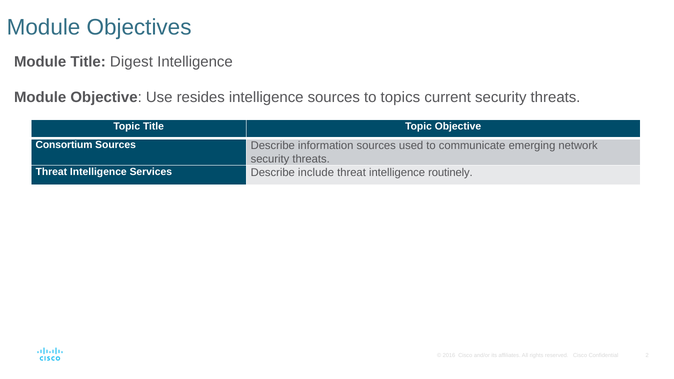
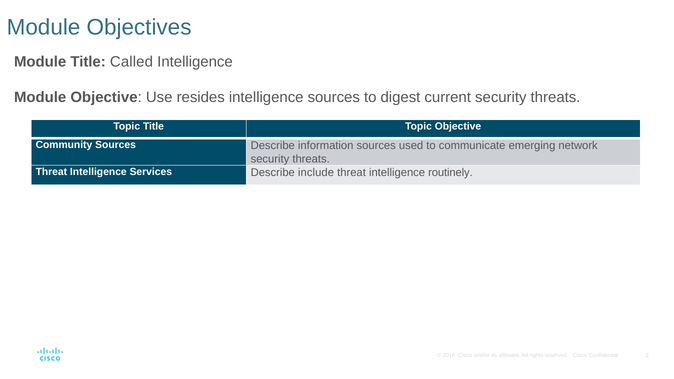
Digest: Digest -> Called
topics: topics -> digest
Consortium: Consortium -> Community
